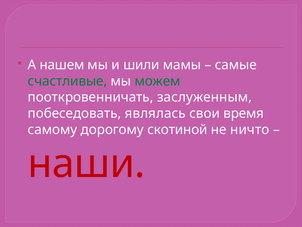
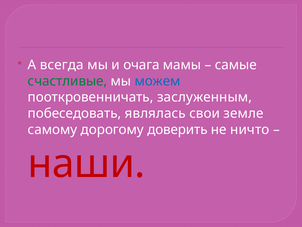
нашем: нашем -> всегда
шили: шили -> очага
можем colour: green -> blue
время: время -> земле
скотиной: скотиной -> доверить
